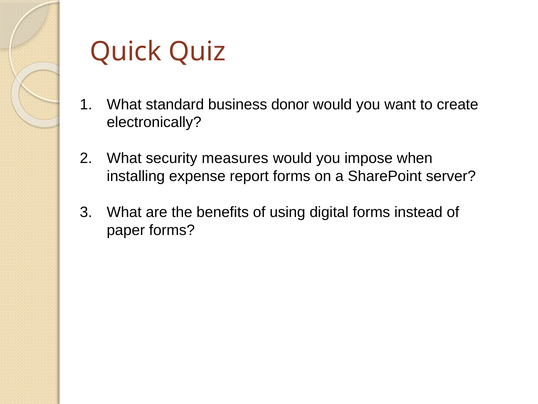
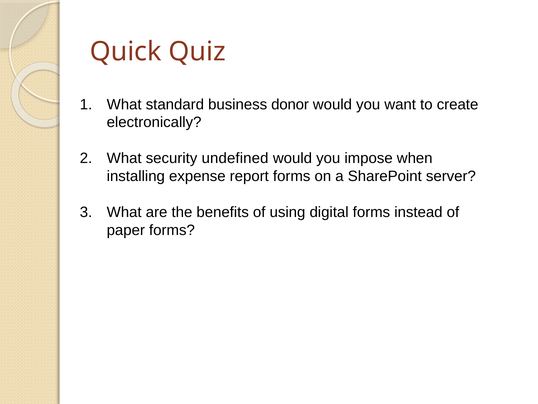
measures: measures -> undefined
